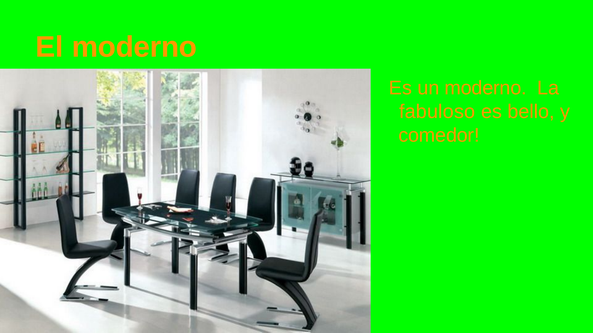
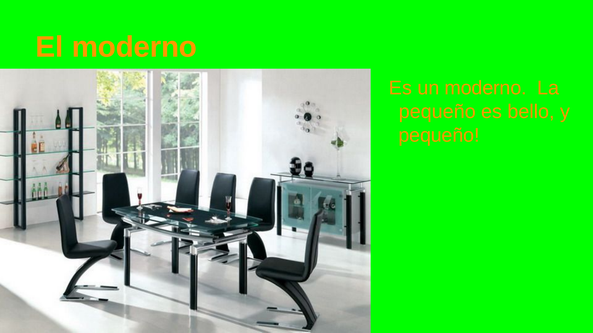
fabuloso at (437, 112): fabuloso -> pequeño
comedor at (439, 136): comedor -> pequeño
